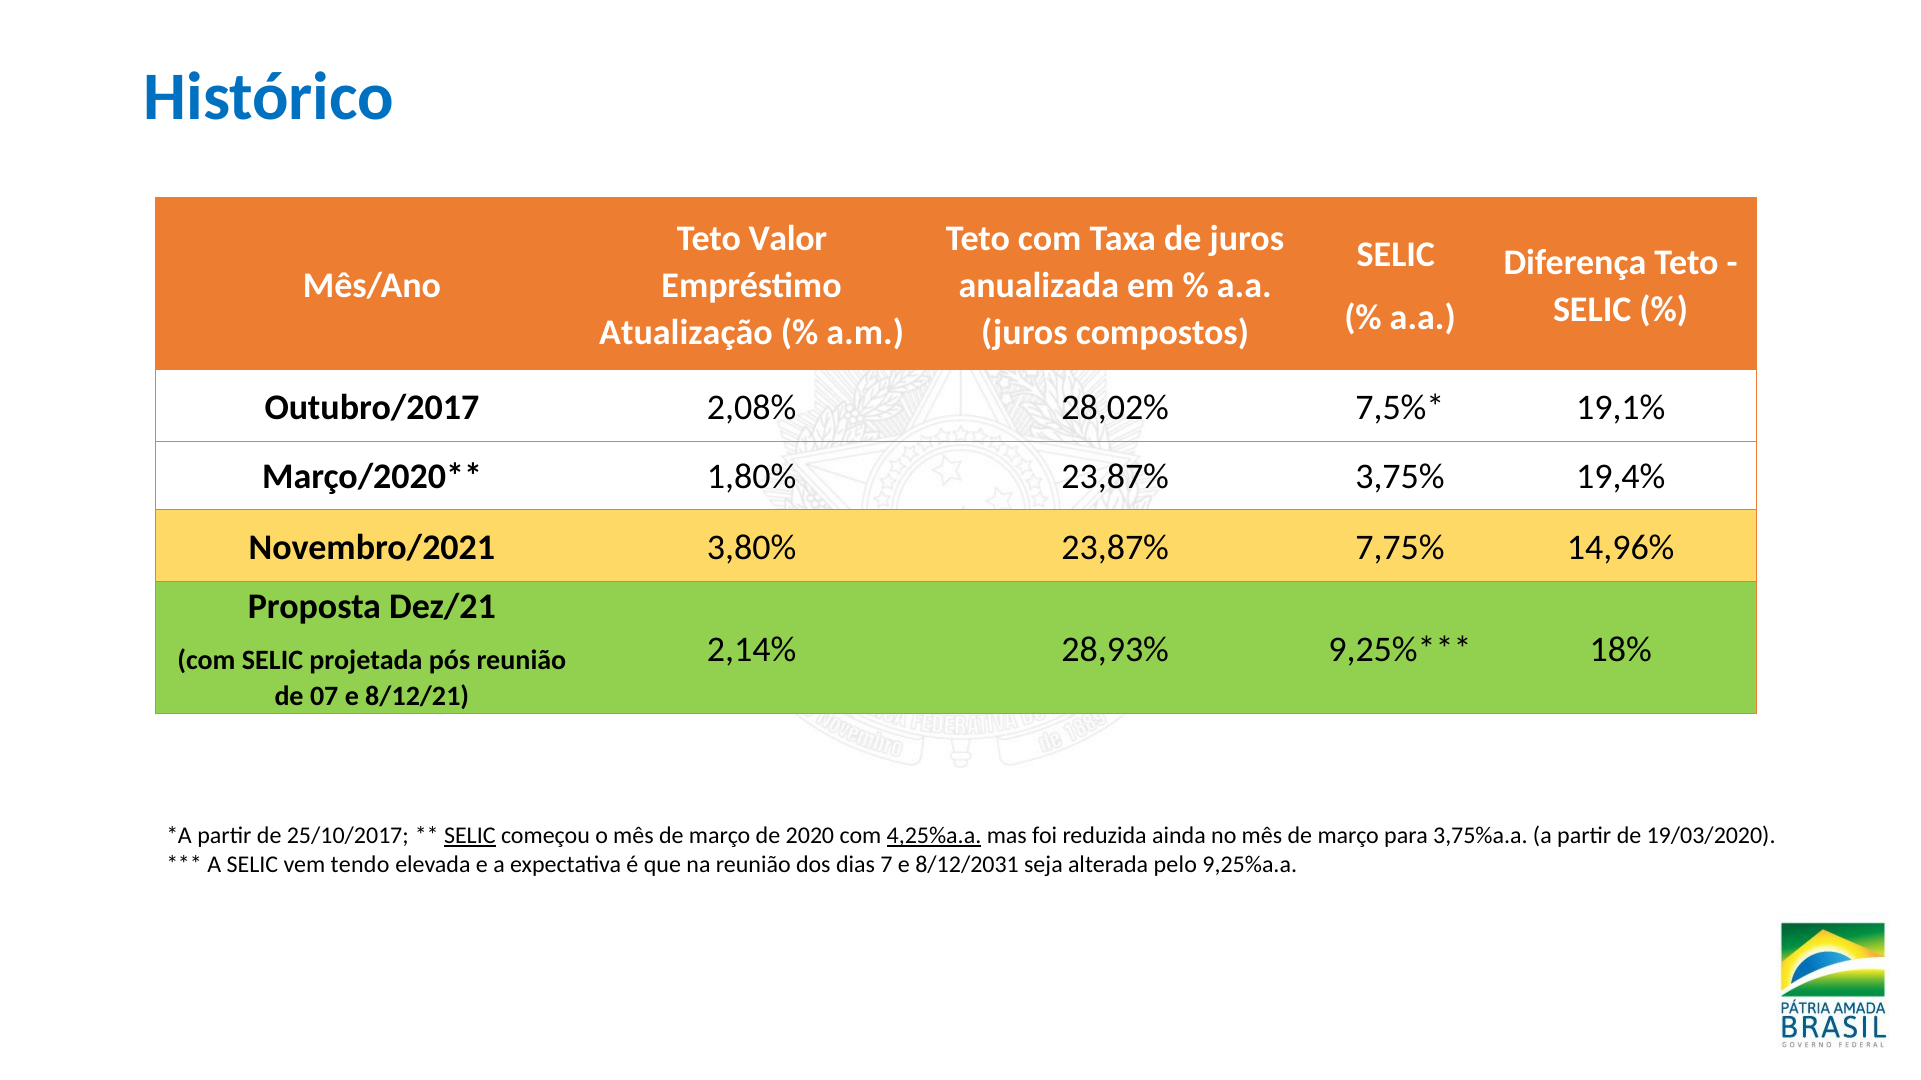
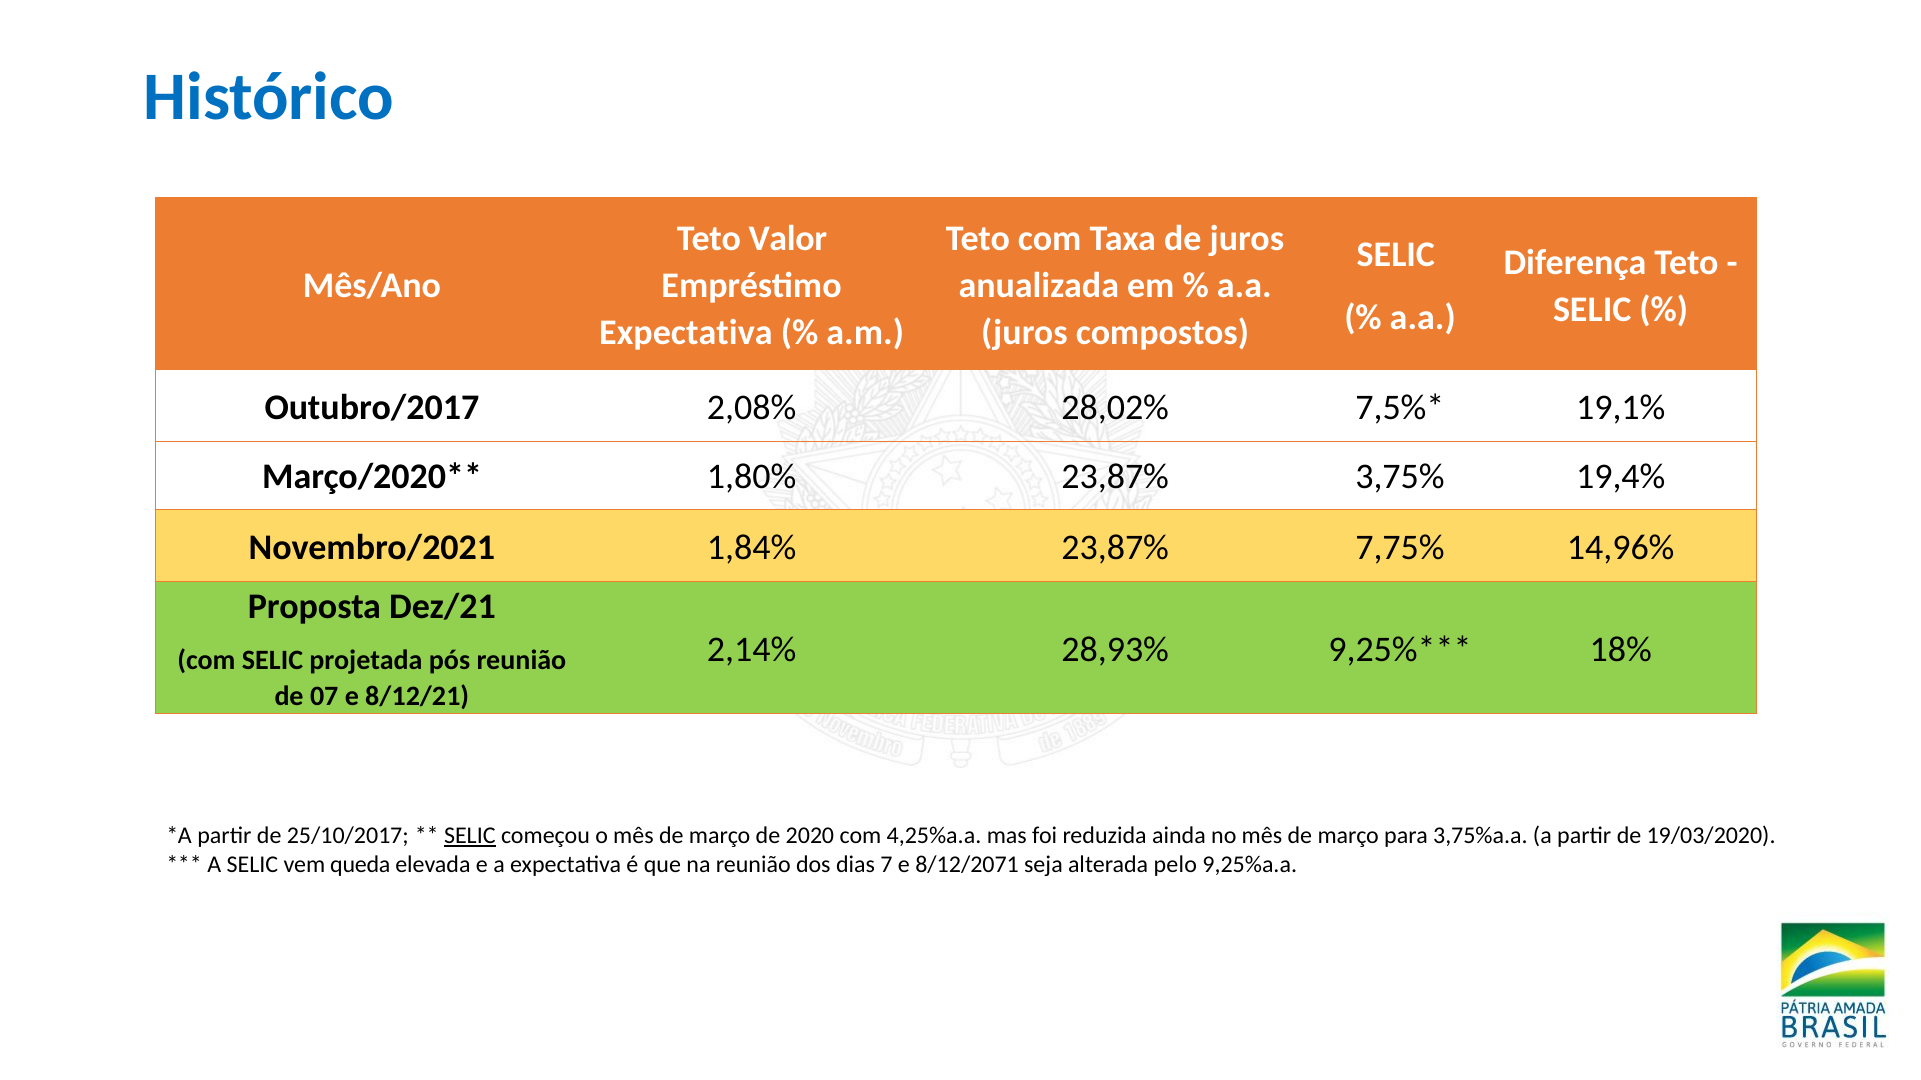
Atualização at (686, 333): Atualização -> Expectativa
3,80%: 3,80% -> 1,84%
4,25%a.a underline: present -> none
tendo: tendo -> queda
8/12/2031: 8/12/2031 -> 8/12/2071
